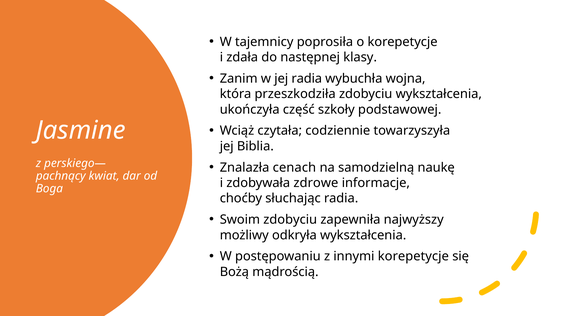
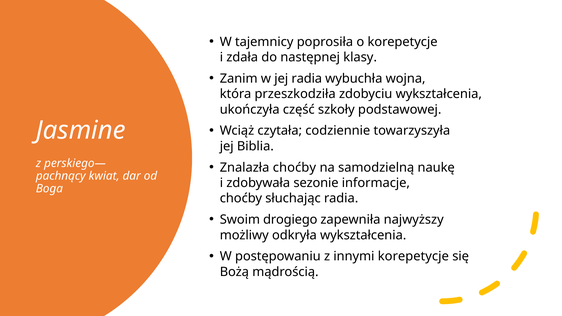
Znalazła cenach: cenach -> choćby
zdrowe: zdrowe -> sezonie
Swoim zdobyciu: zdobyciu -> drogiego
